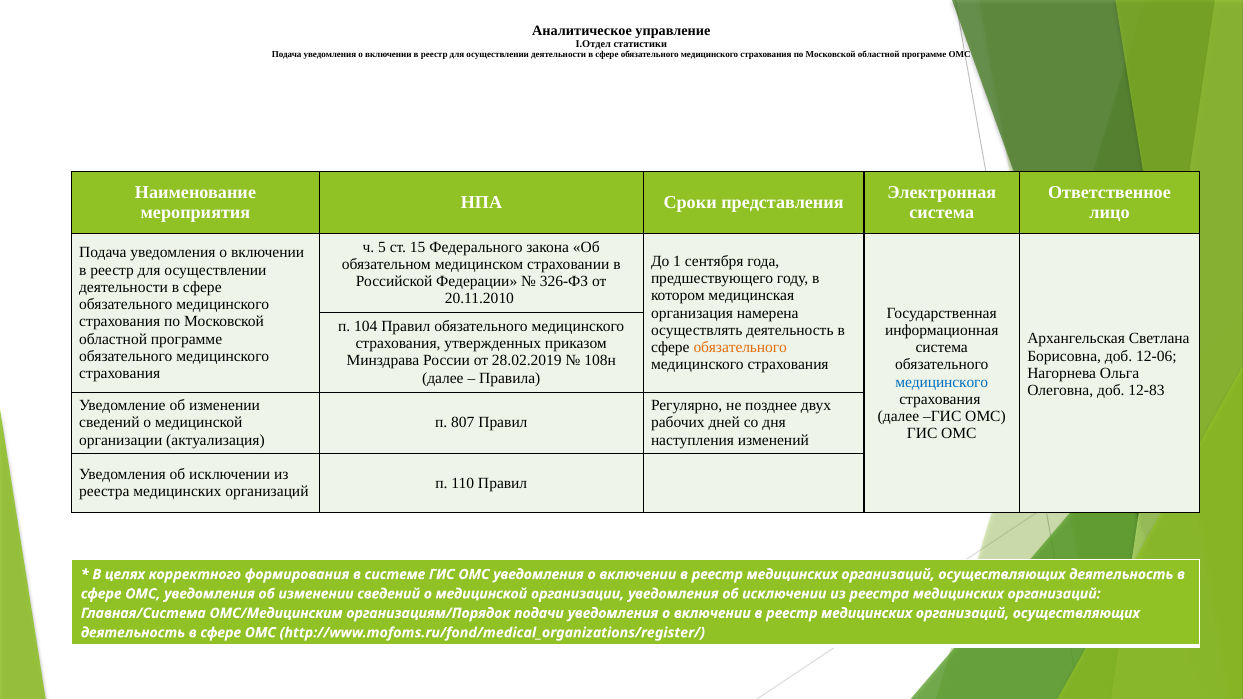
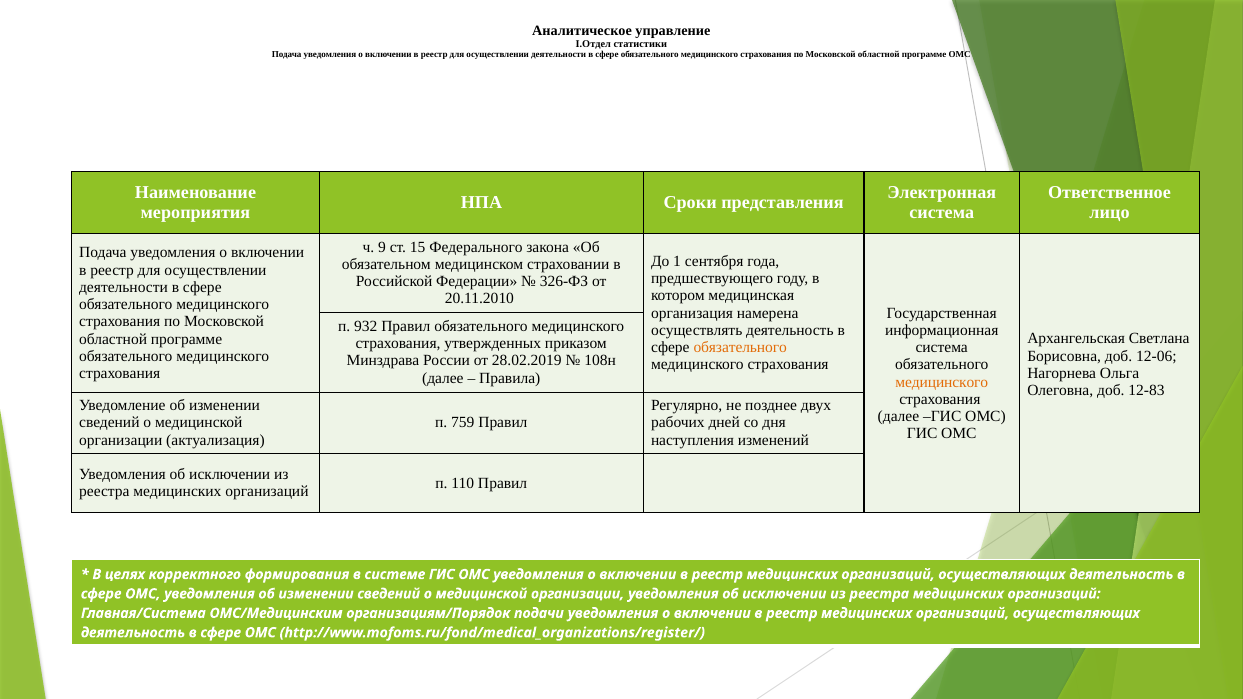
5: 5 -> 9
104: 104 -> 932
медицинского at (942, 382) colour: blue -> orange
807: 807 -> 759
